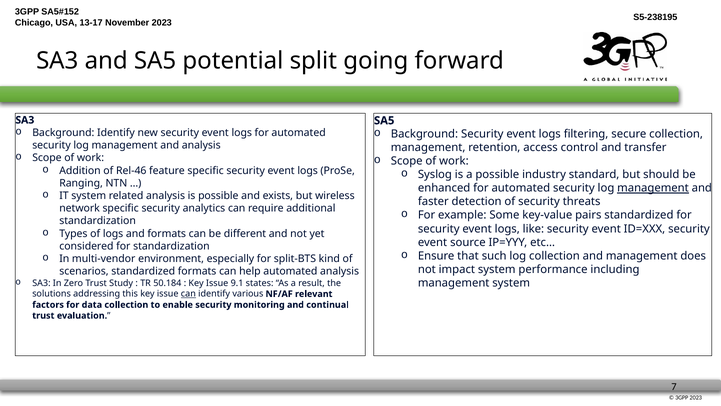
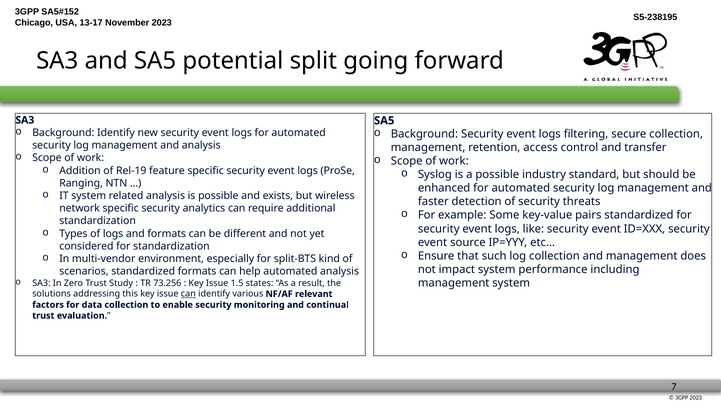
Rel-46: Rel-46 -> Rel-19
management at (653, 188) underline: present -> none
50.184: 50.184 -> 73.256
9.1: 9.1 -> 1.5
